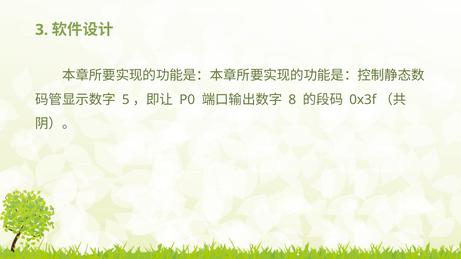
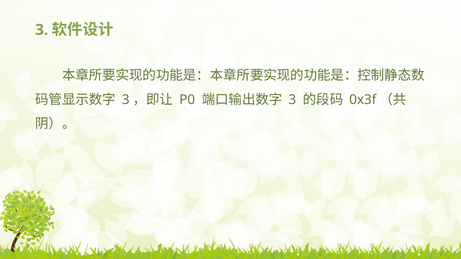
5 at (126, 100): 5 -> 3
8 at (292, 100): 8 -> 3
